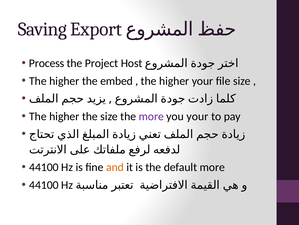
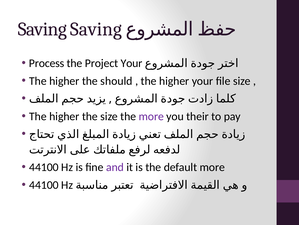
Saving Export: Export -> Saving
Project Host: Host -> Your
embed: embed -> should
you your: your -> their
and colour: orange -> purple
